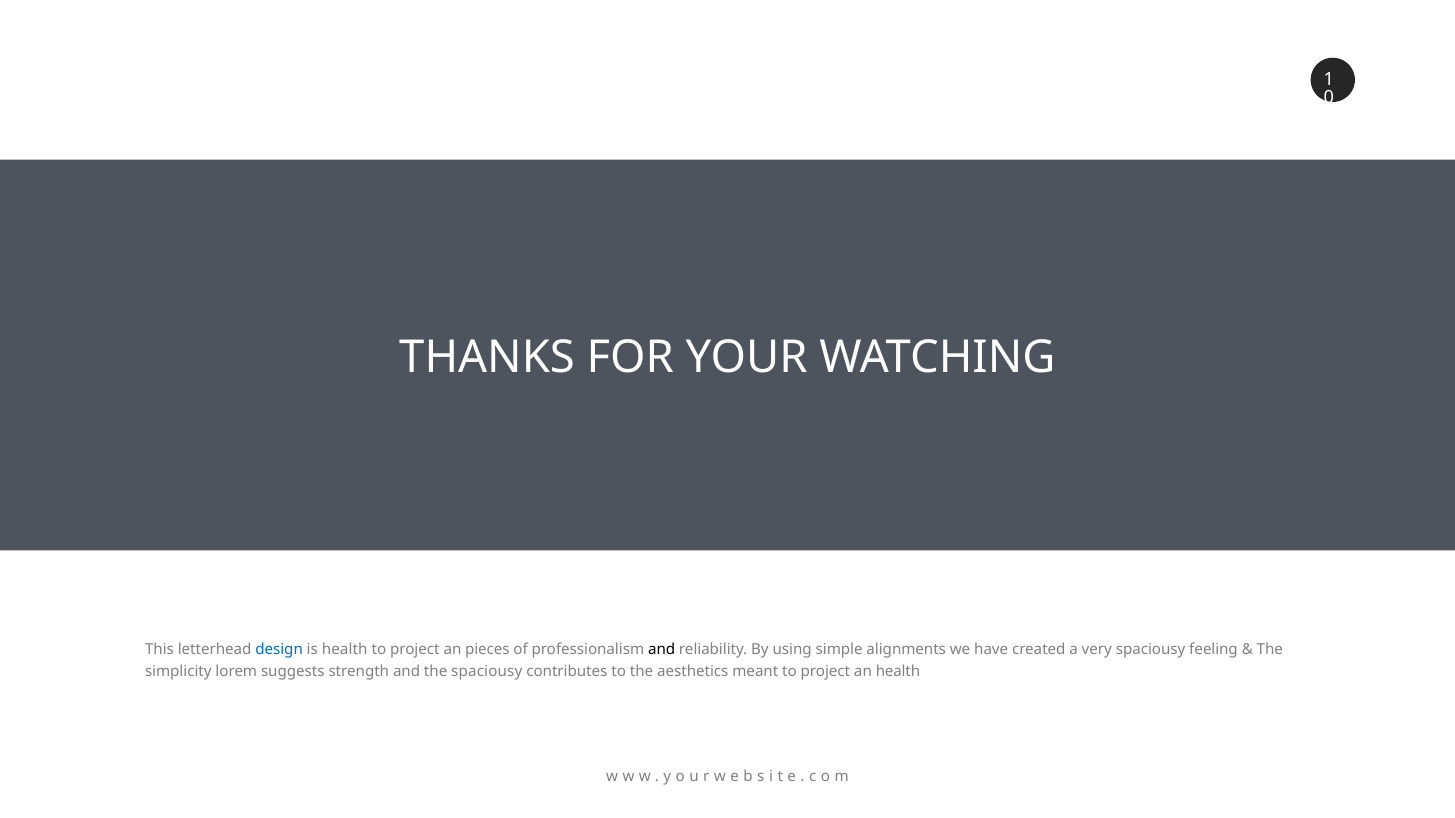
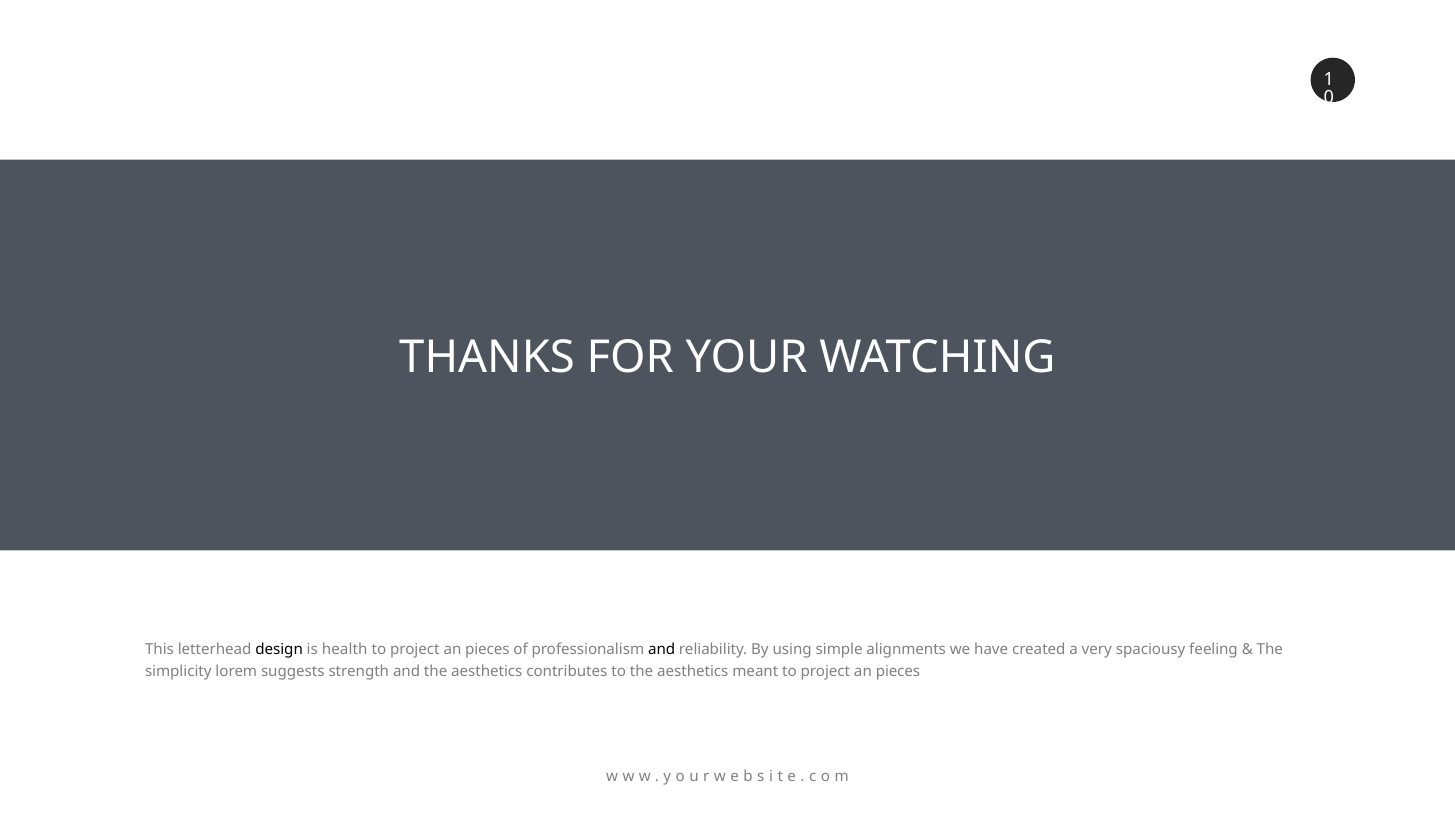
design colour: blue -> black
and the spaciousy: spaciousy -> aesthetics
health at (898, 672): health -> pieces
